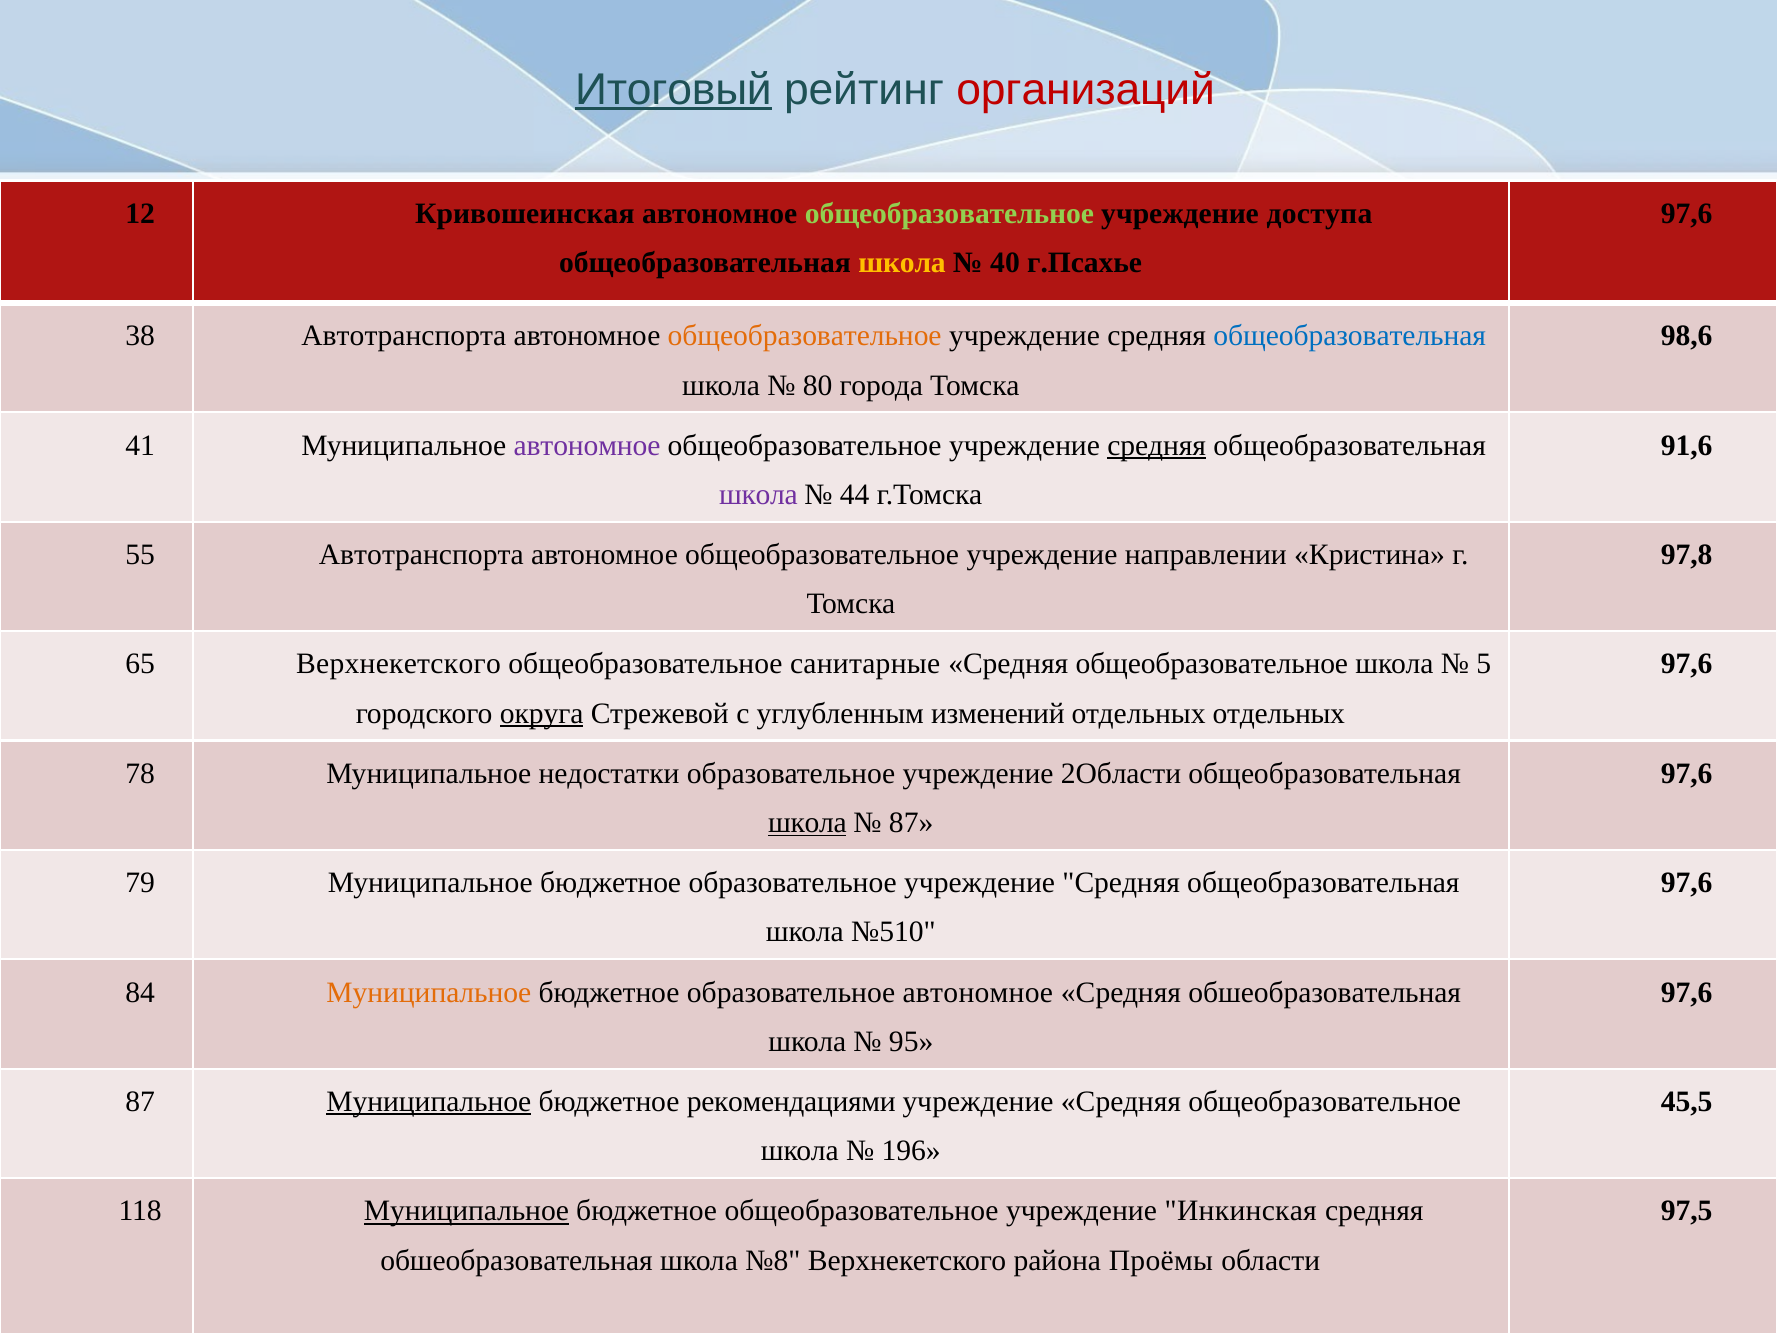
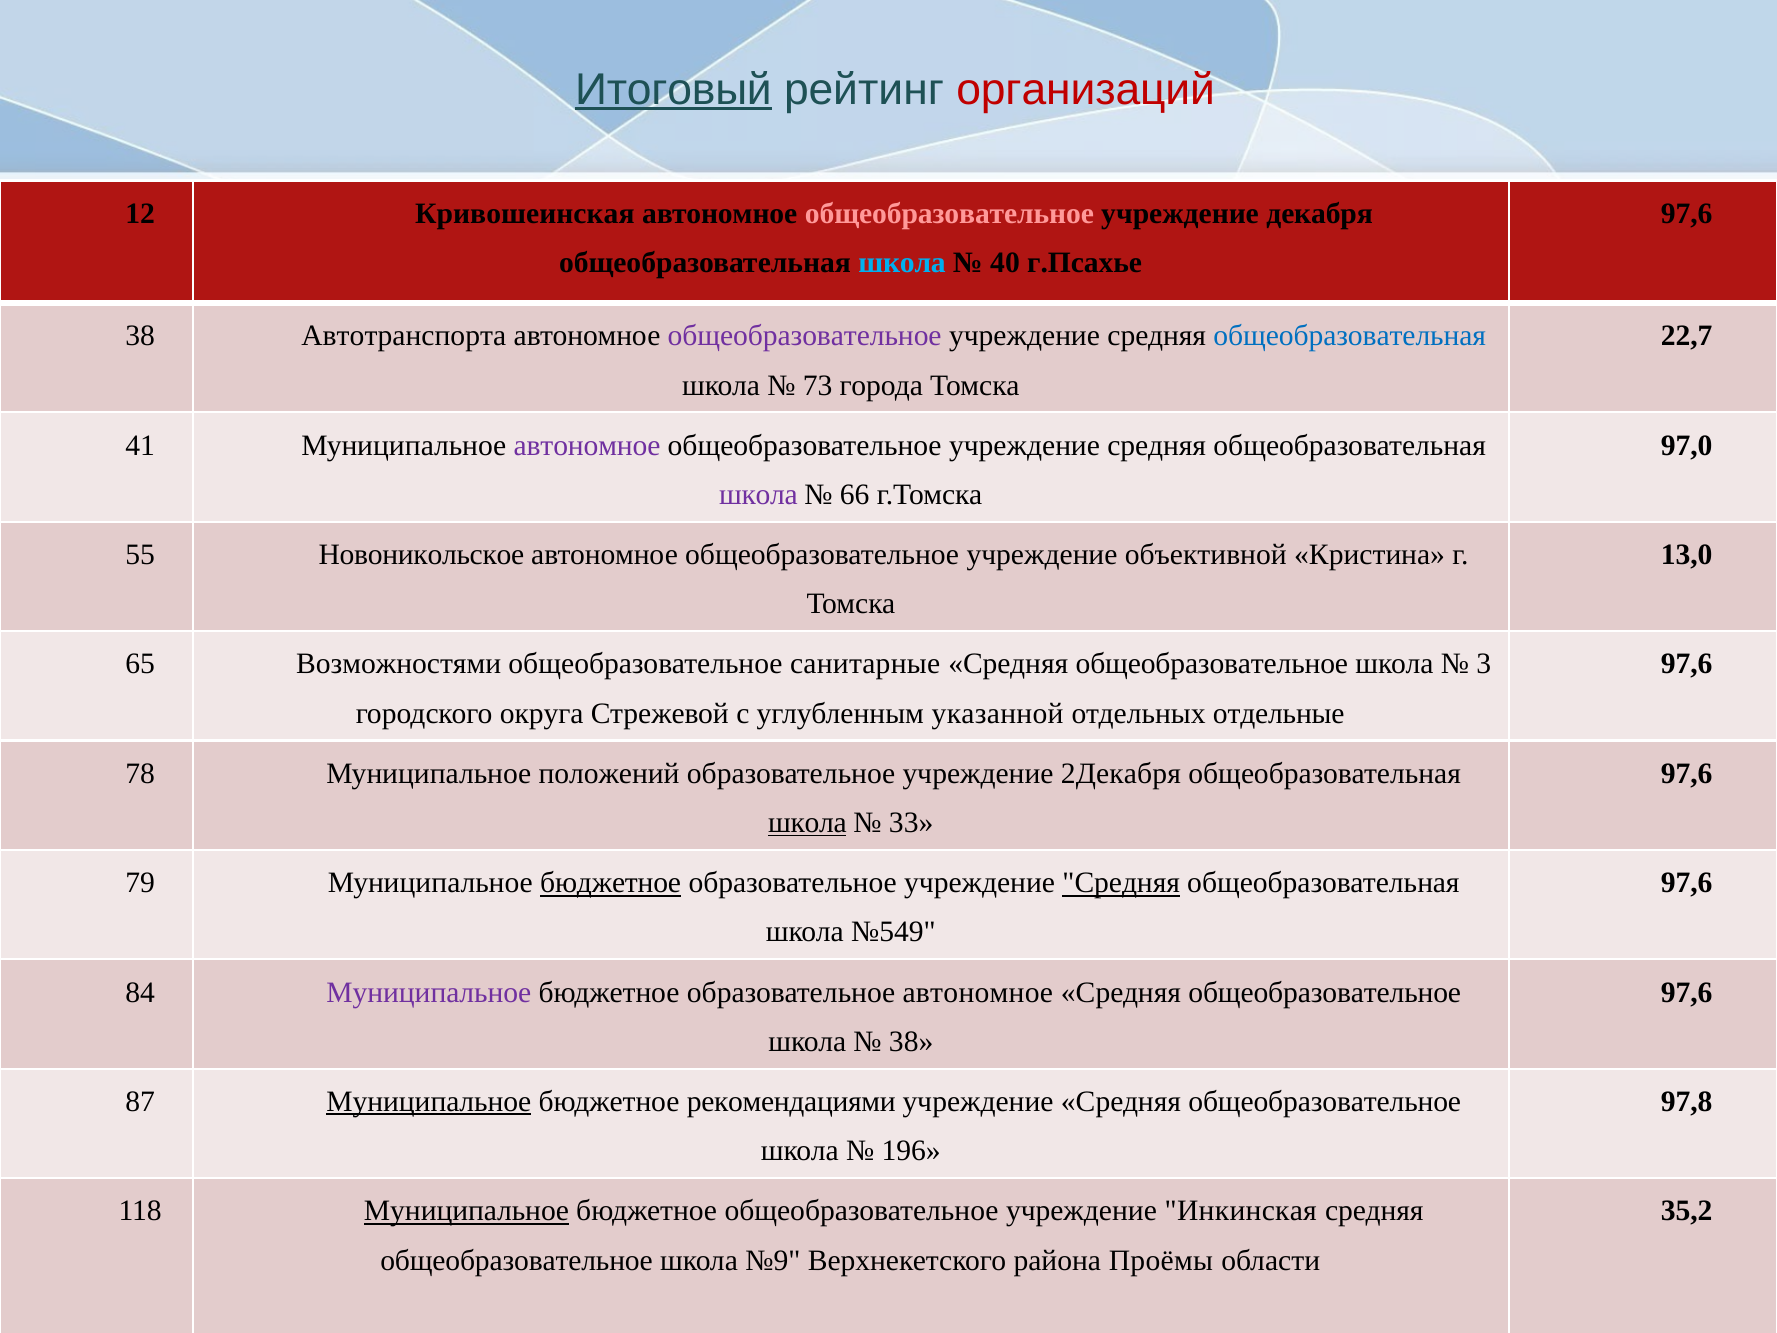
общеобразовательное at (949, 214) colour: light green -> pink
доступа: доступа -> декабря
школа at (902, 263) colour: yellow -> light blue
общеобразовательное at (805, 336) colour: orange -> purple
98,6: 98,6 -> 22,7
80: 80 -> 73
средняя at (1157, 445) underline: present -> none
91,6: 91,6 -> 97,0
44: 44 -> 66
55 Автотранспорта: Автотранспорта -> Новоникольское
направлении: направлении -> объективной
97,8: 97,8 -> 13,0
65 Верхнекетского: Верхнекетского -> Возможностями
5: 5 -> 3
округа underline: present -> none
изменений: изменений -> указанной
отдельных отдельных: отдельных -> отдельные
недостатки: недостатки -> положений
2Области: 2Области -> 2Декабря
87 at (911, 823): 87 -> 33
бюджетное at (611, 883) underline: none -> present
Средняя at (1121, 883) underline: none -> present
№510: №510 -> №549
Муниципальное at (429, 992) colour: orange -> purple
обшеобразовательная at (1325, 992): обшеобразовательная -> общеобразовательное
95 at (911, 1041): 95 -> 38
45,5: 45,5 -> 97,8
97,5: 97,5 -> 35,2
обшеобразовательная at (516, 1260): обшеобразовательная -> общеобразовательное
№8: №8 -> №9
